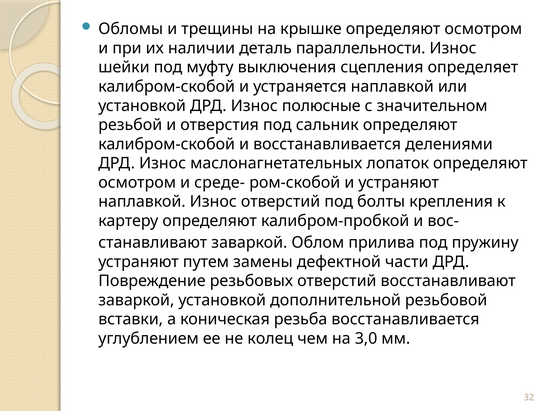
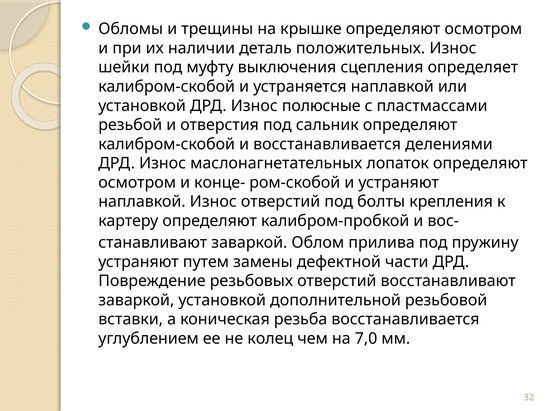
параллельности: параллельности -> положительных
значительном: значительном -> пластмассами
среде-: среде- -> конце-
3,0: 3,0 -> 7,0
